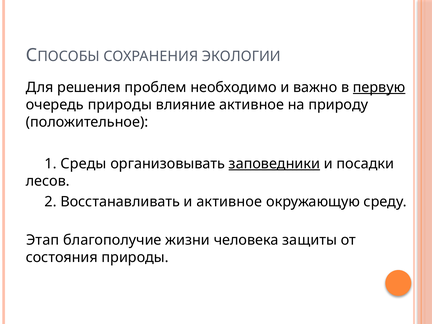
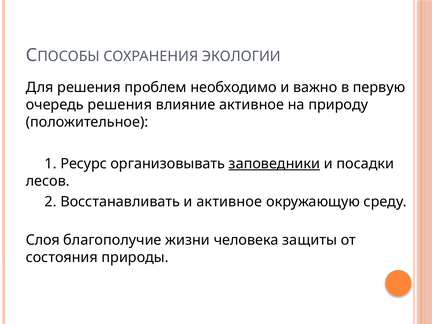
первую underline: present -> none
очередь природы: природы -> решения
Среды: Среды -> Ресурс
Этап: Этап -> Слоя
